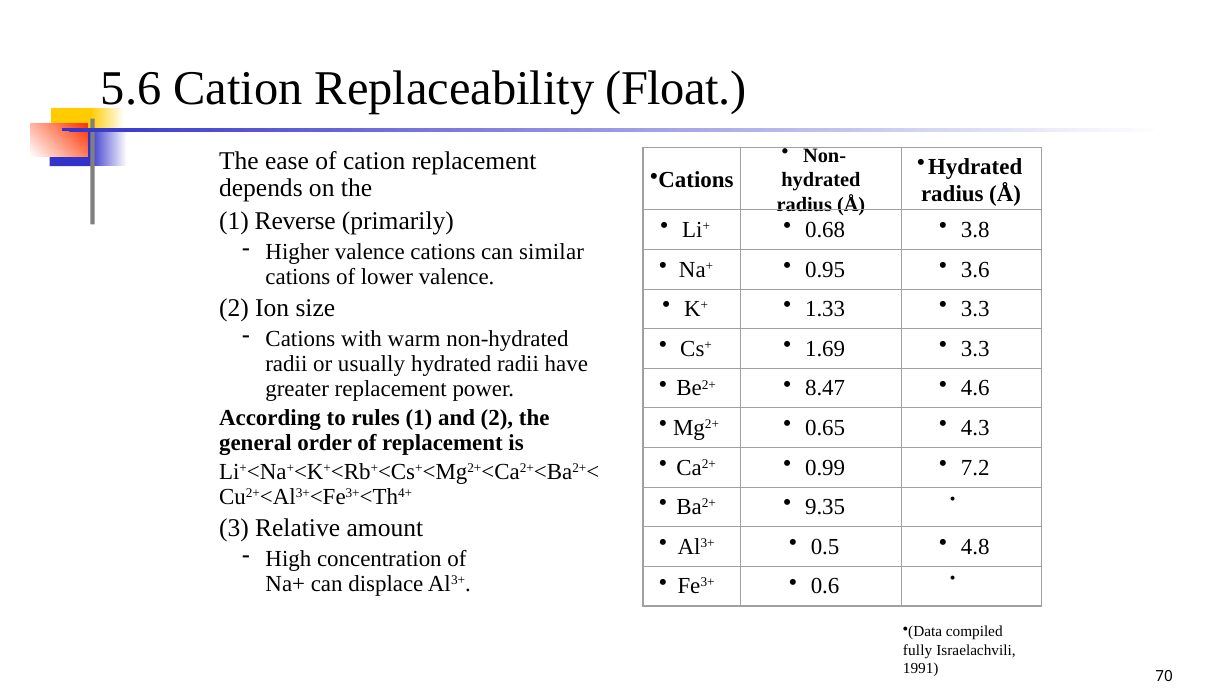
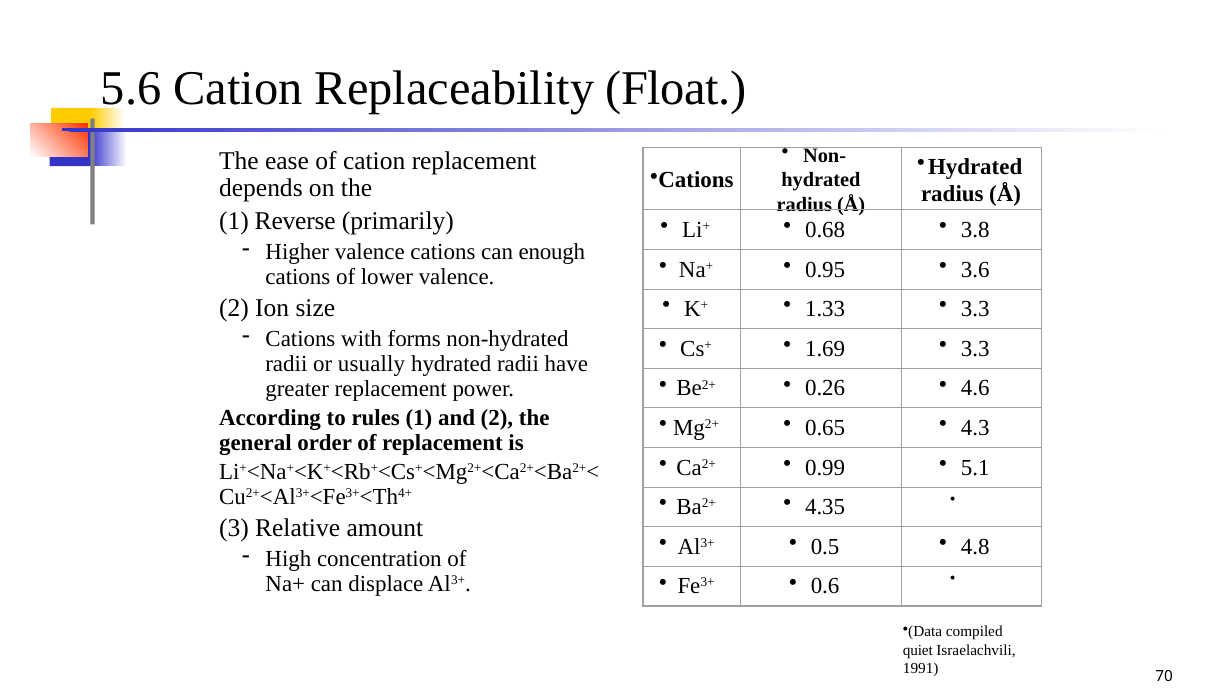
similar: similar -> enough
warm: warm -> forms
8.47: 8.47 -> 0.26
7.2: 7.2 -> 5.1
9.35: 9.35 -> 4.35
fully: fully -> quiet
